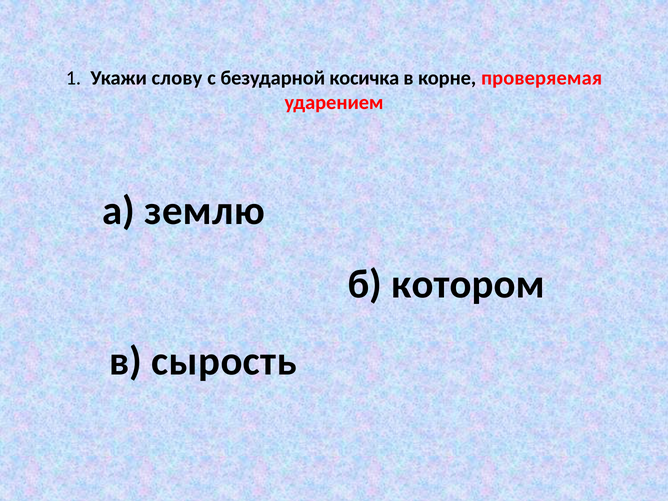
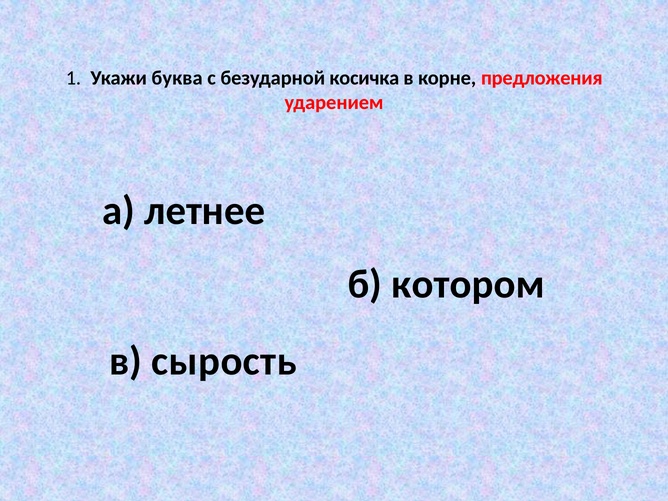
слову: слову -> буква
проверяемая: проверяемая -> предложения
землю: землю -> летнее
